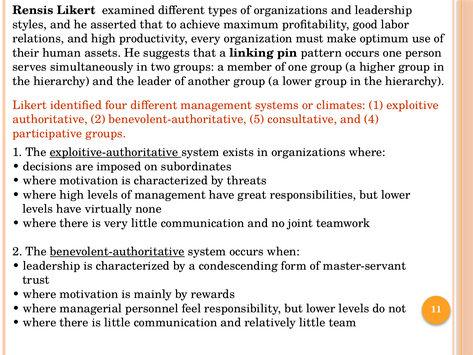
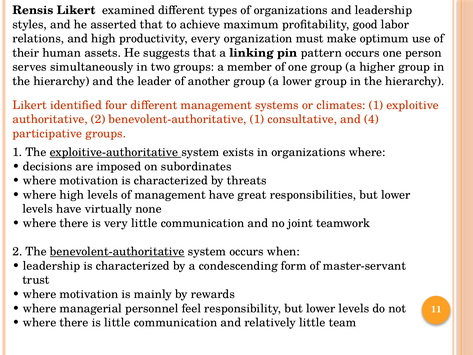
benevolent-authoritative 5: 5 -> 1
